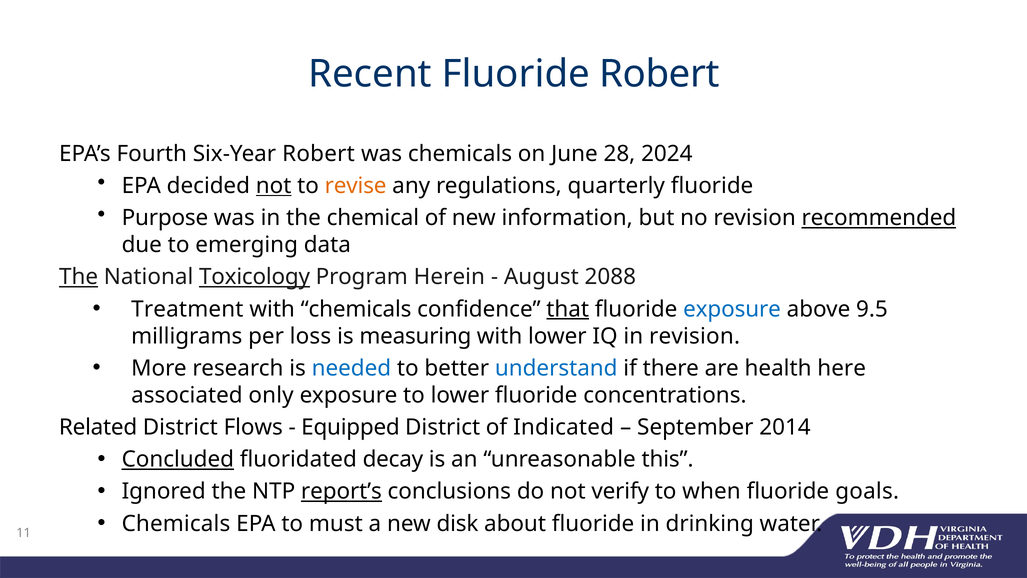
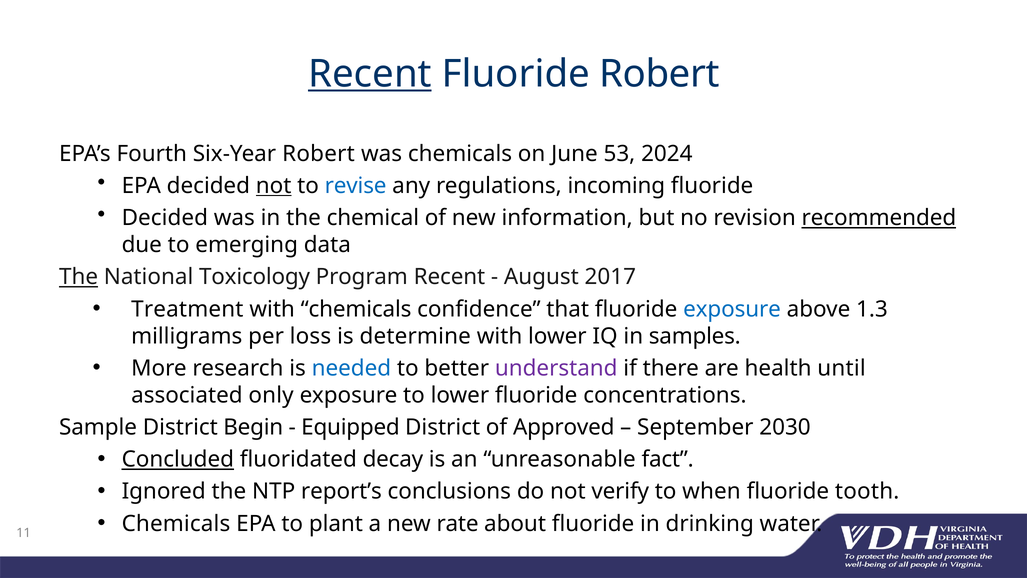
Recent at (370, 74) underline: none -> present
28: 28 -> 53
revise colour: orange -> blue
quarterly: quarterly -> incoming
Purpose at (165, 218): Purpose -> Decided
Toxicology underline: present -> none
Program Herein: Herein -> Recent
2088: 2088 -> 2017
that underline: present -> none
9.5: 9.5 -> 1.3
measuring: measuring -> determine
in revision: revision -> samples
understand colour: blue -> purple
here: here -> until
Related: Related -> Sample
Flows: Flows -> Begin
Indicated: Indicated -> Approved
2014: 2014 -> 2030
this: this -> fact
report’s underline: present -> none
goals: goals -> tooth
must: must -> plant
disk: disk -> rate
